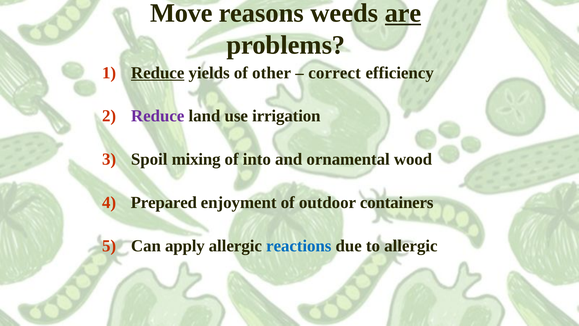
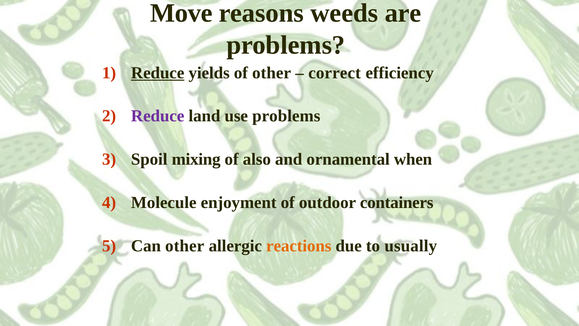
are underline: present -> none
use irrigation: irrigation -> problems
into: into -> also
wood: wood -> when
Prepared: Prepared -> Molecule
Can apply: apply -> other
reactions colour: blue -> orange
to allergic: allergic -> usually
